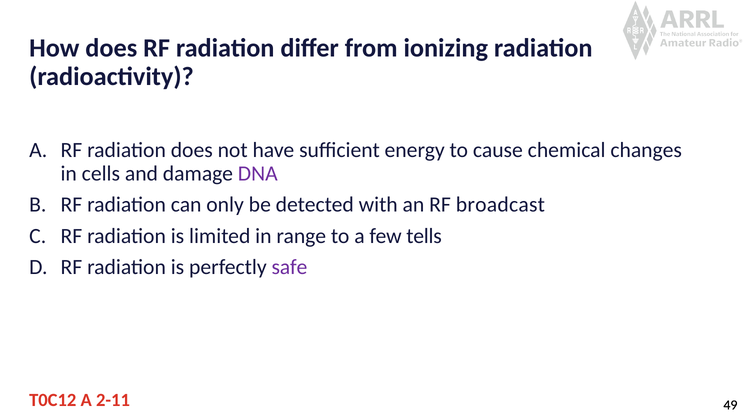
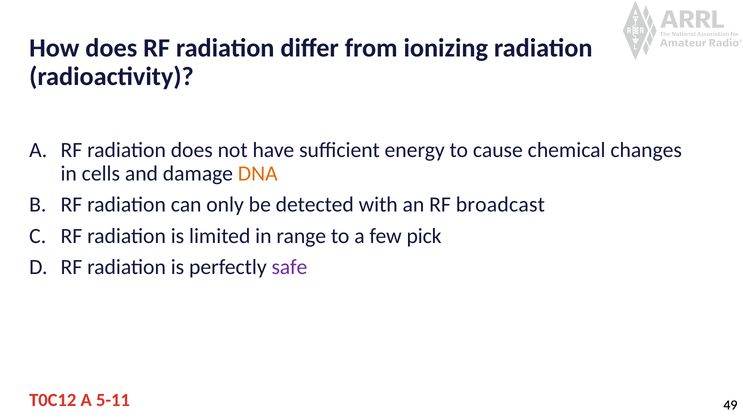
DNA colour: purple -> orange
tells: tells -> pick
2-11: 2-11 -> 5-11
